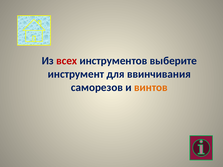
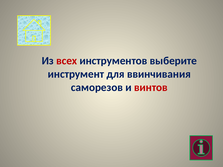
винтов colour: orange -> red
